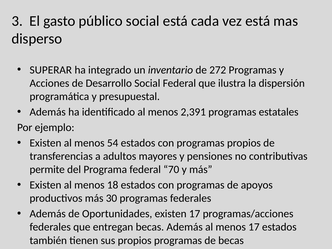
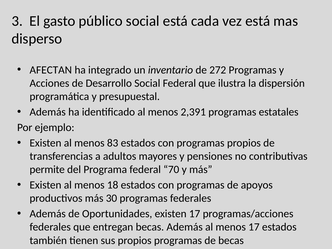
SUPERAR: SUPERAR -> AFECTAN
54: 54 -> 83
